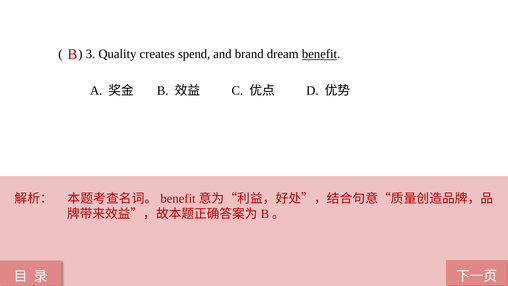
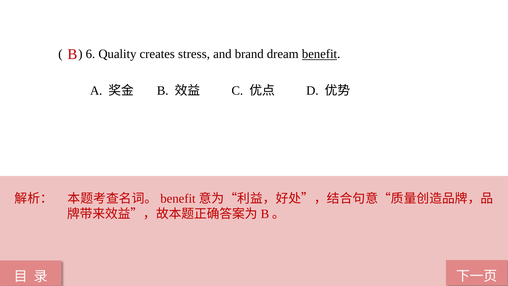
3: 3 -> 6
spend: spend -> stress
